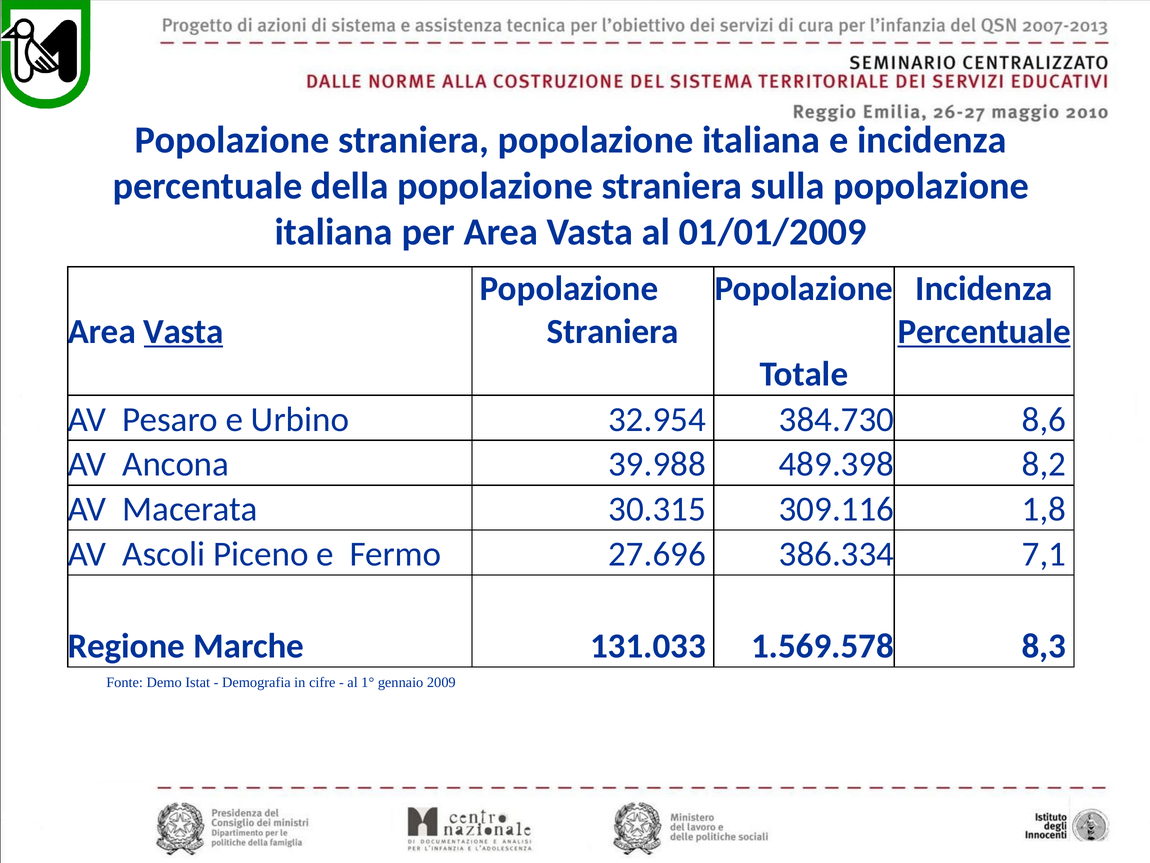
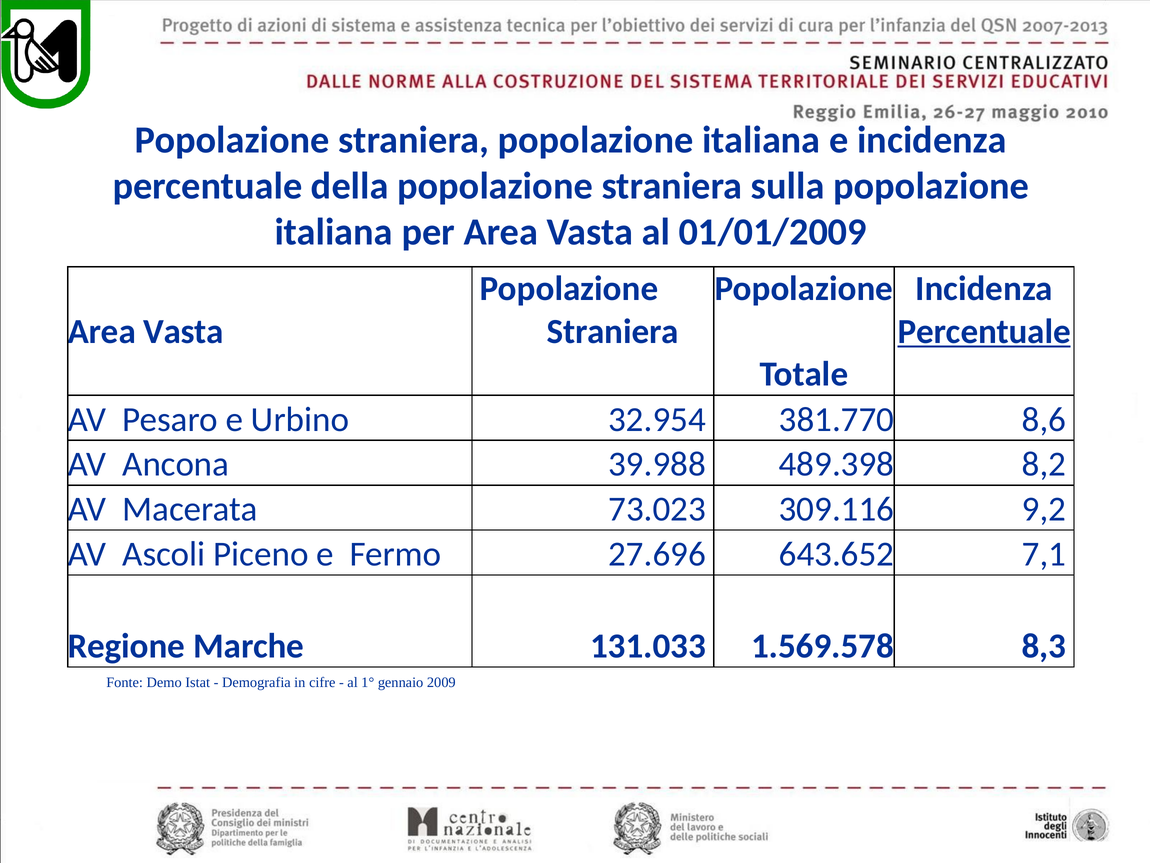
Vasta at (184, 331) underline: present -> none
384.730: 384.730 -> 381.770
30.315: 30.315 -> 73.023
1,8: 1,8 -> 9,2
386.334: 386.334 -> 643.652
